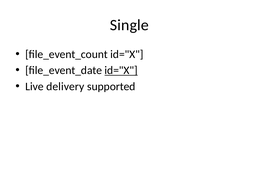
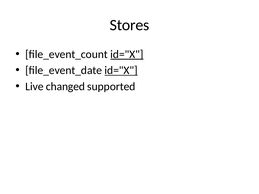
Single: Single -> Stores
id="X at (127, 54) underline: none -> present
delivery: delivery -> changed
